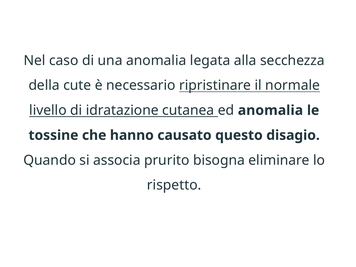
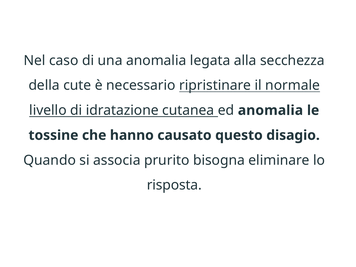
rispetto: rispetto -> risposta
